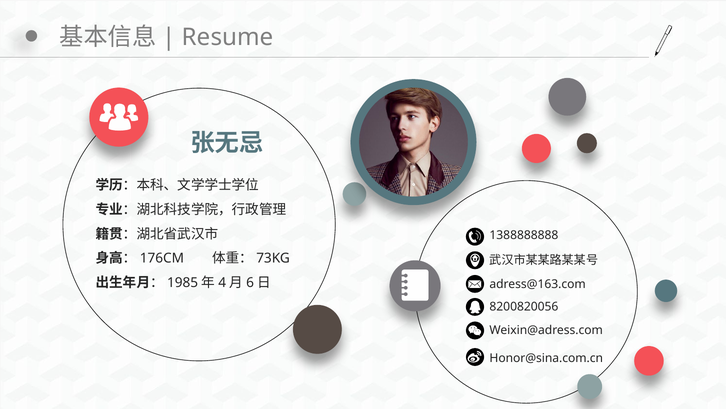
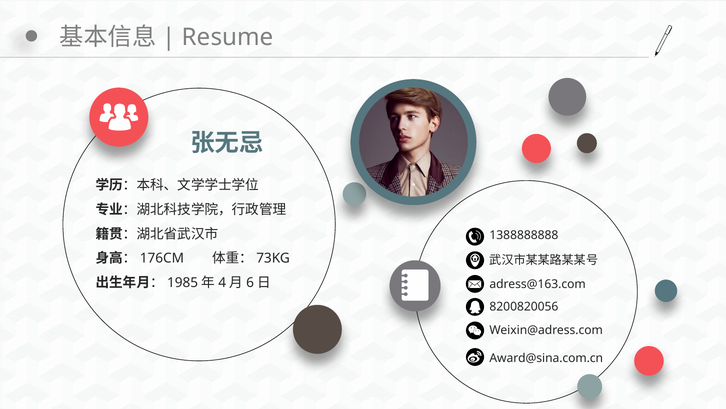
Honor@sina.com.cn: Honor@sina.com.cn -> Award@sina.com.cn
